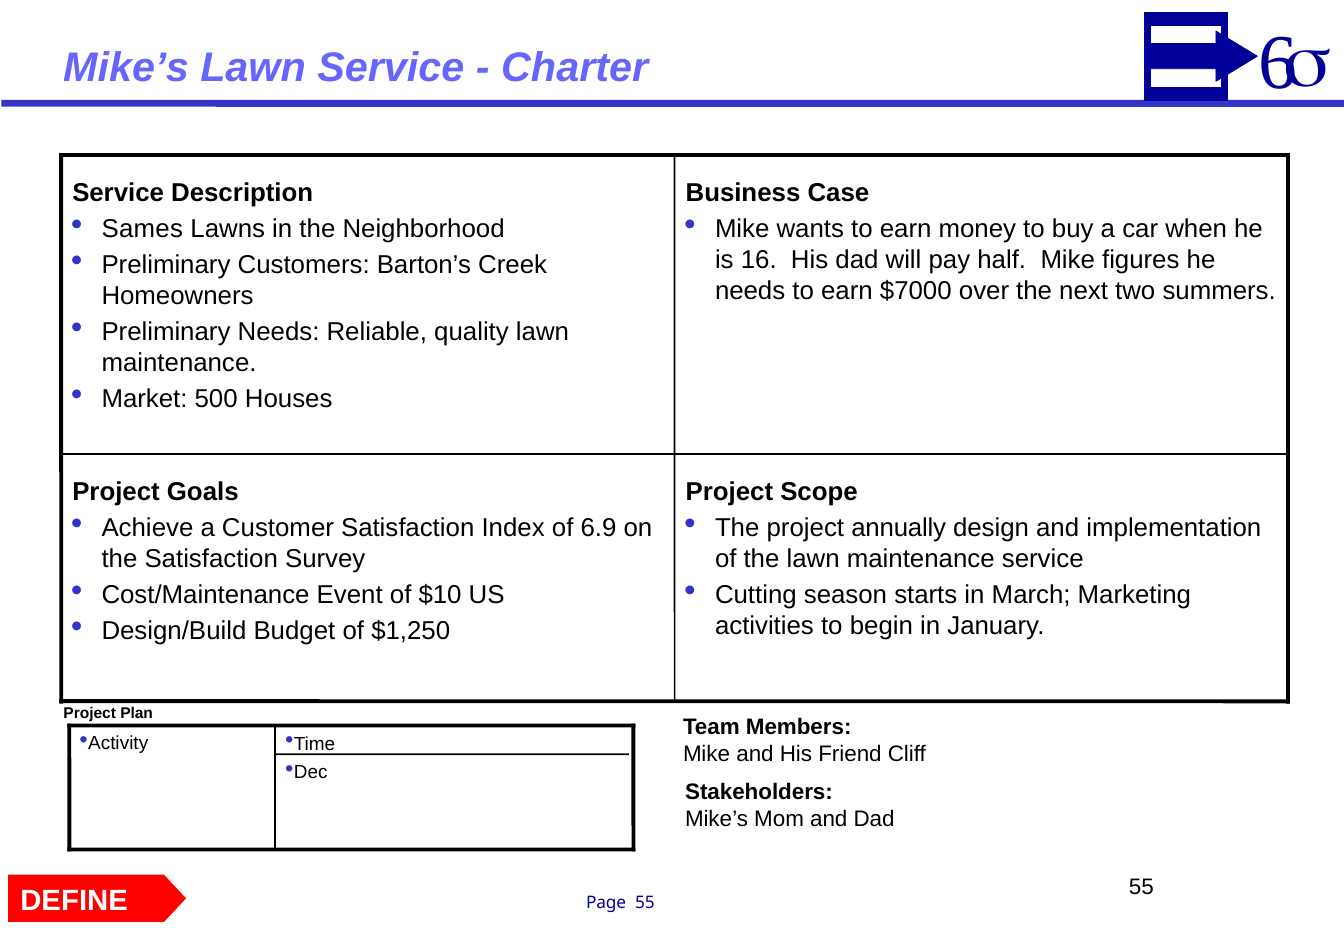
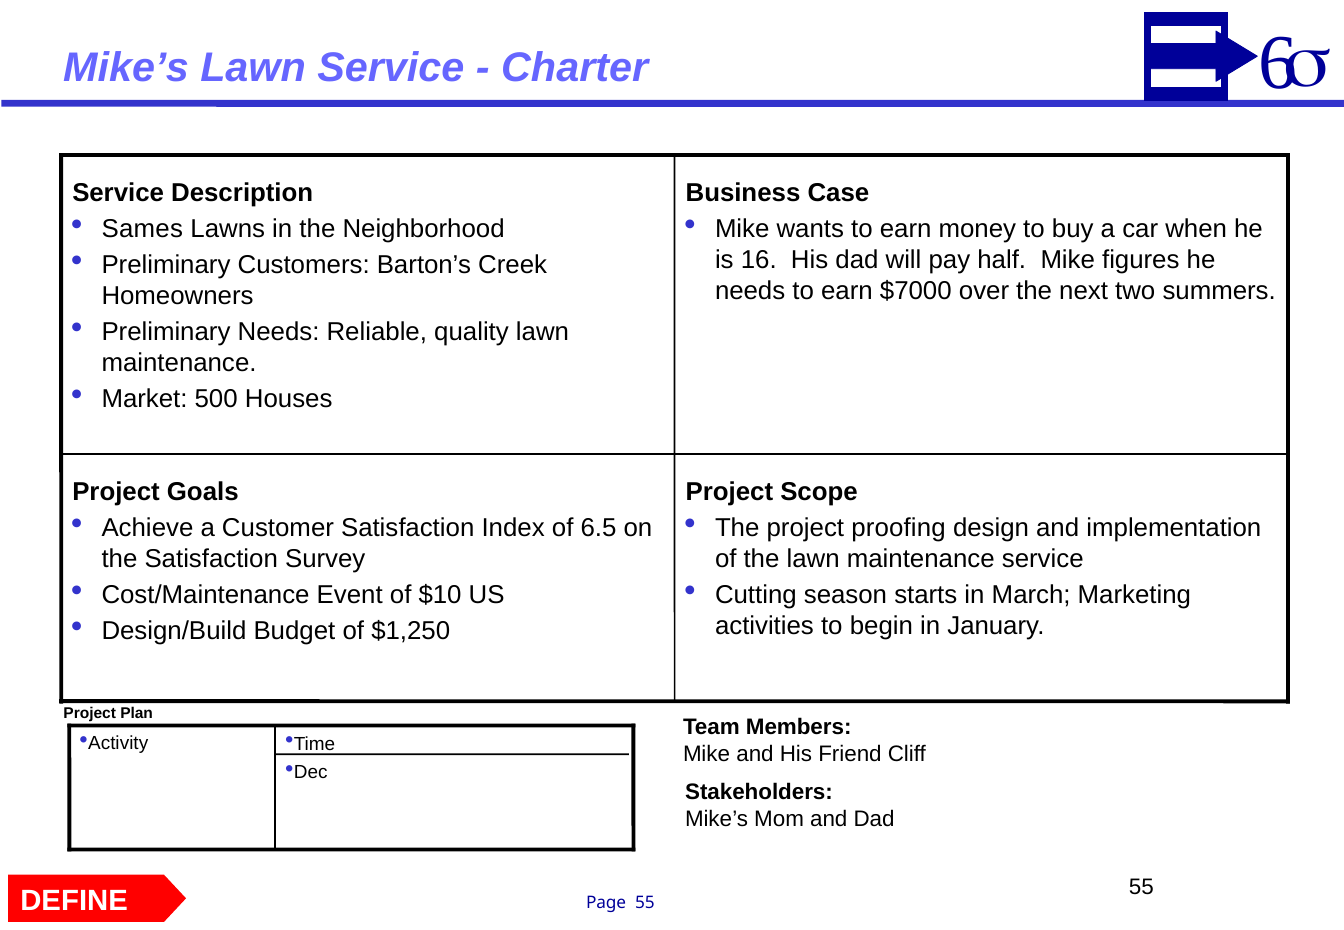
6.9: 6.9 -> 6.5
annually: annually -> proofing
